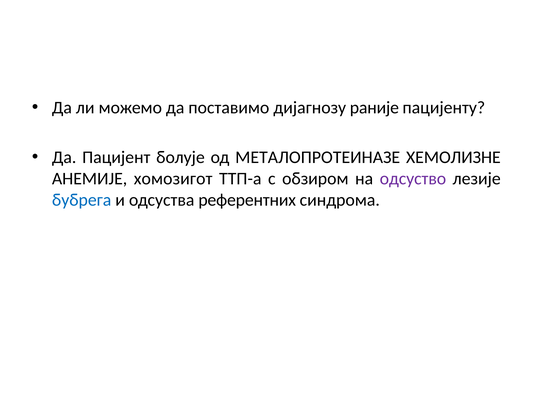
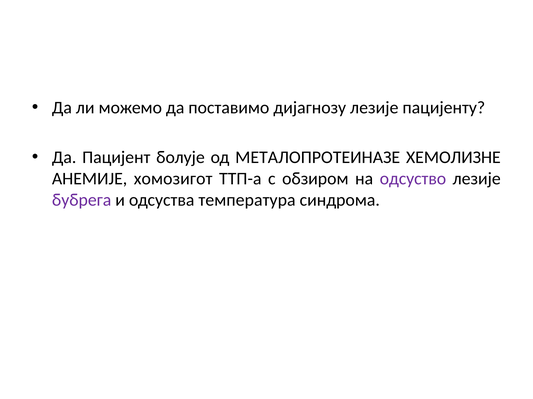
дијагнозу раније: раније -> лезије
бубрега colour: blue -> purple
референтних: референтних -> температура
